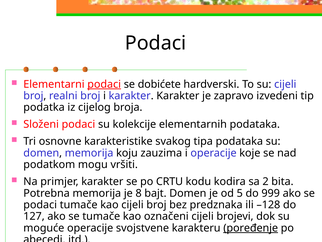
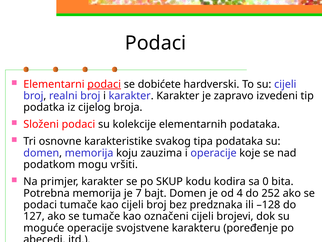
CRTU: CRTU -> SKUP
2: 2 -> 0
8: 8 -> 7
5: 5 -> 4
999: 999 -> 252
poređenje underline: present -> none
